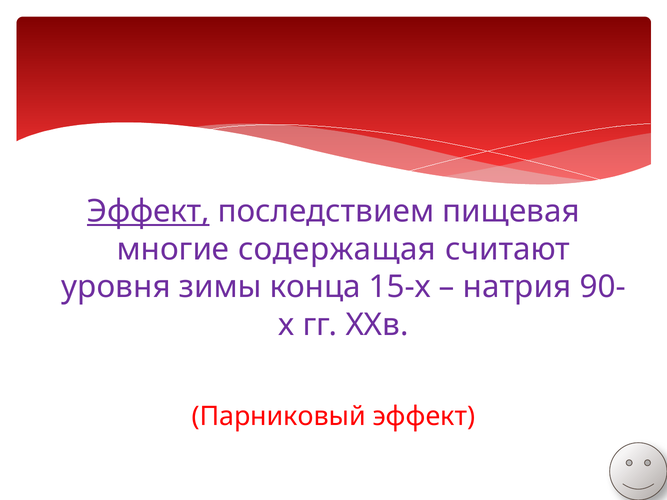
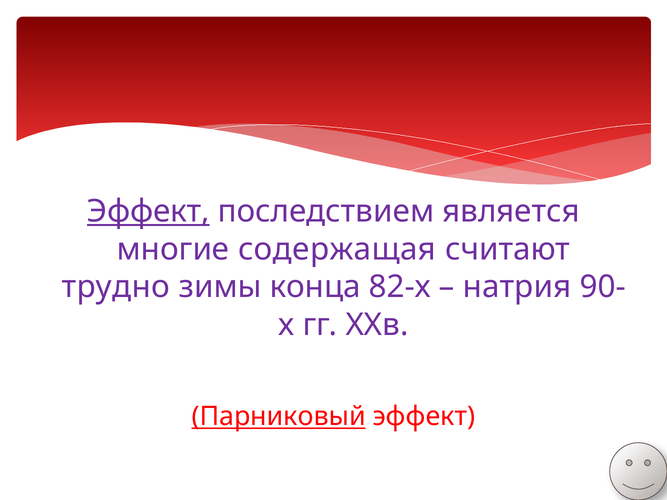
пищевая: пищевая -> является
уровня: уровня -> трудно
15-х: 15-х -> 82-х
Парниковый underline: none -> present
